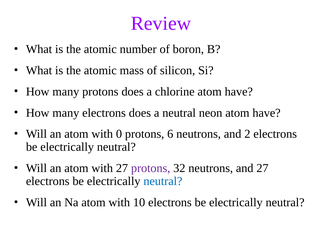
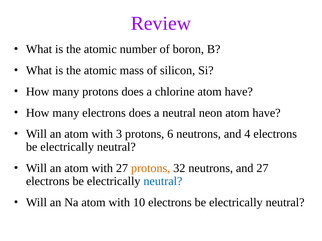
0: 0 -> 3
2: 2 -> 4
protons at (151, 169) colour: purple -> orange
